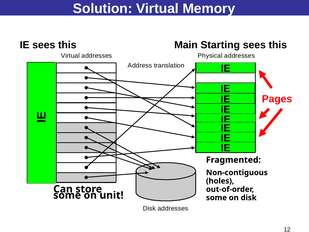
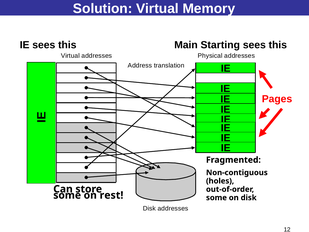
unit: unit -> rest
